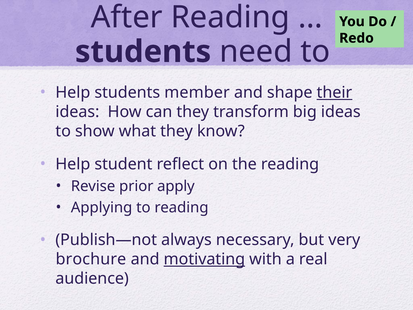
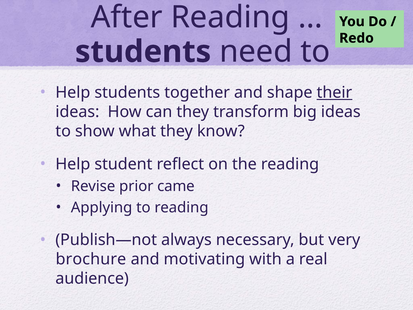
member: member -> together
apply: apply -> came
motivating underline: present -> none
